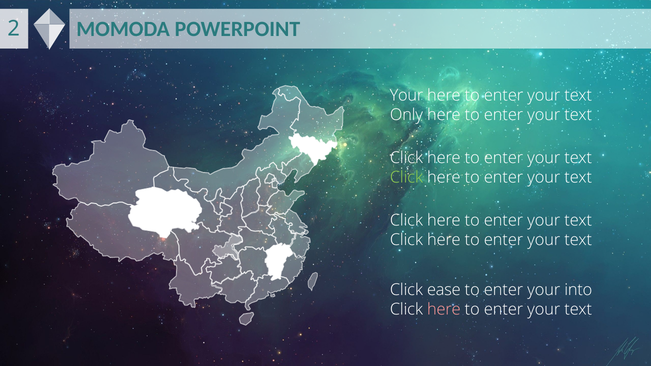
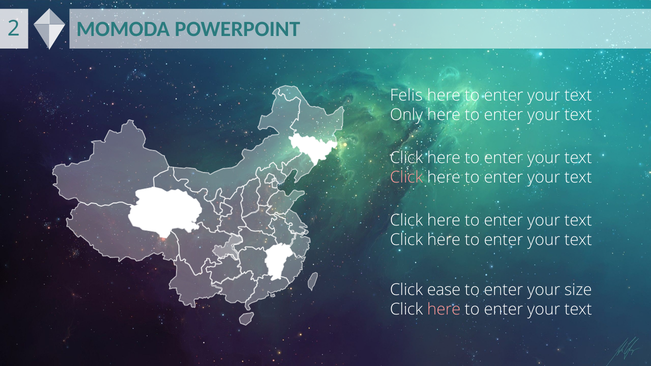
Your at (406, 95): Your -> Felis
Click at (406, 178) colour: light green -> pink
into: into -> size
